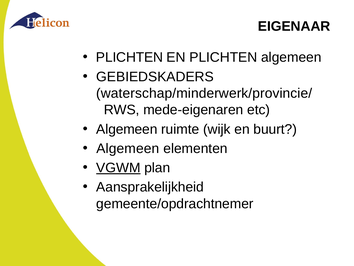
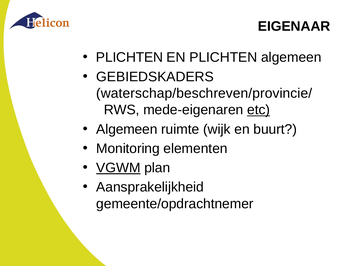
waterschap/minderwerk/provincie/: waterschap/minderwerk/provincie/ -> waterschap/beschreven/provincie/
etc underline: none -> present
Algemeen at (128, 148): Algemeen -> Monitoring
